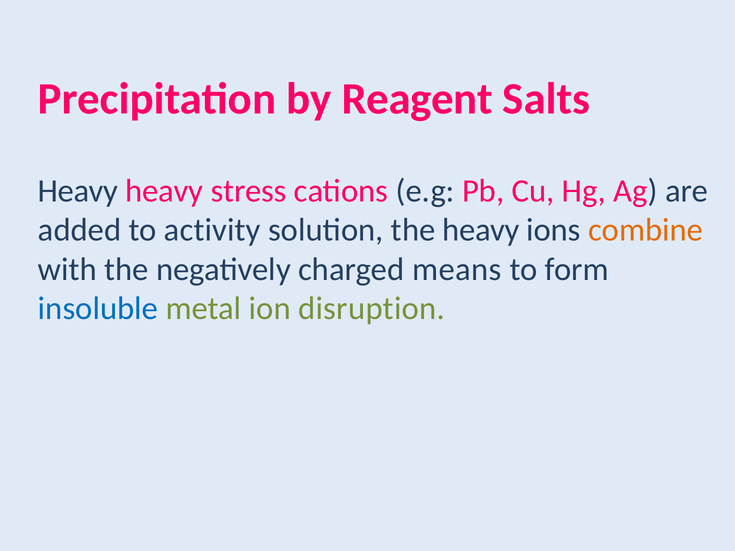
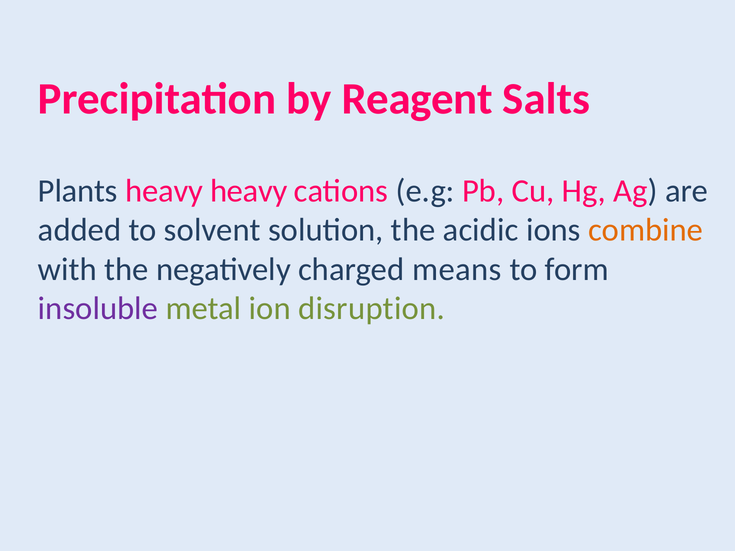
Heavy at (78, 191): Heavy -> Plants
heavy stress: stress -> heavy
activity: activity -> solvent
the heavy: heavy -> acidic
insoluble colour: blue -> purple
